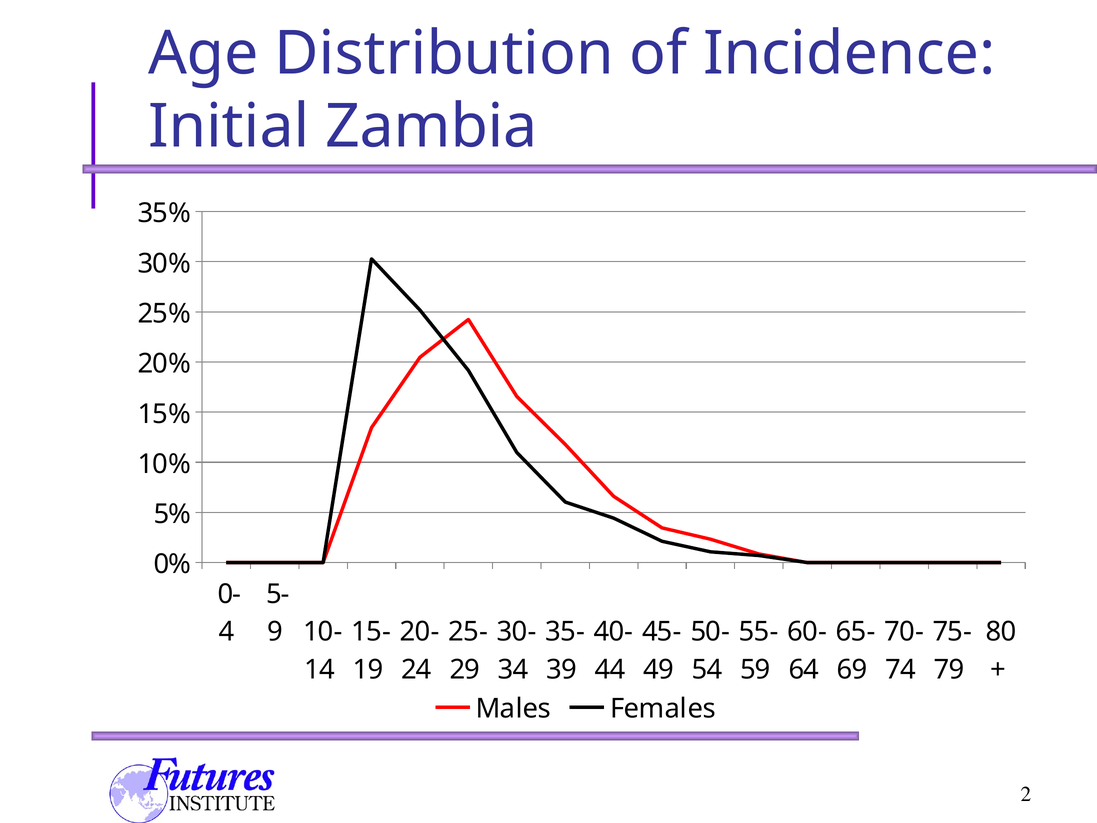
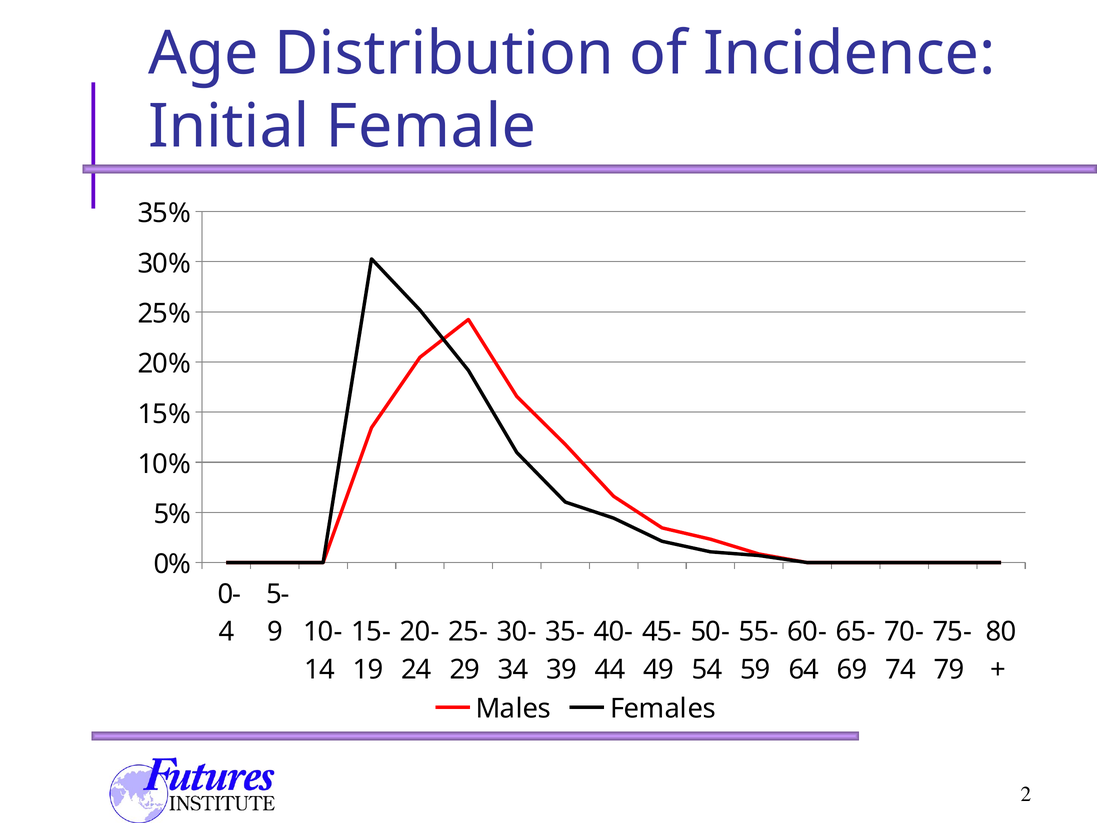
Zambia: Zambia -> Female
